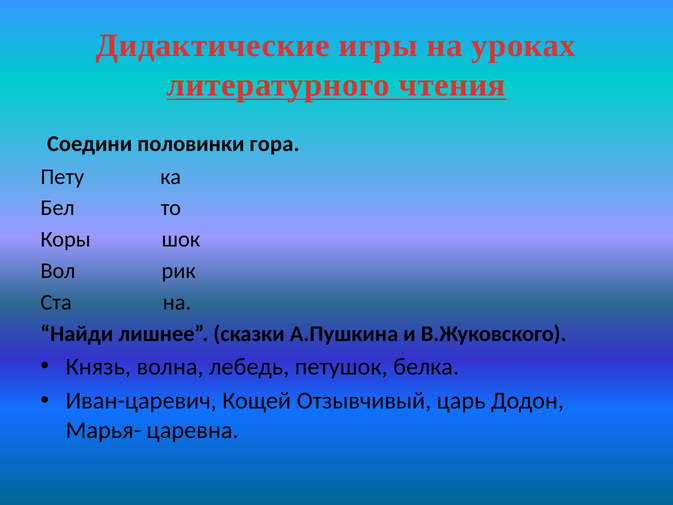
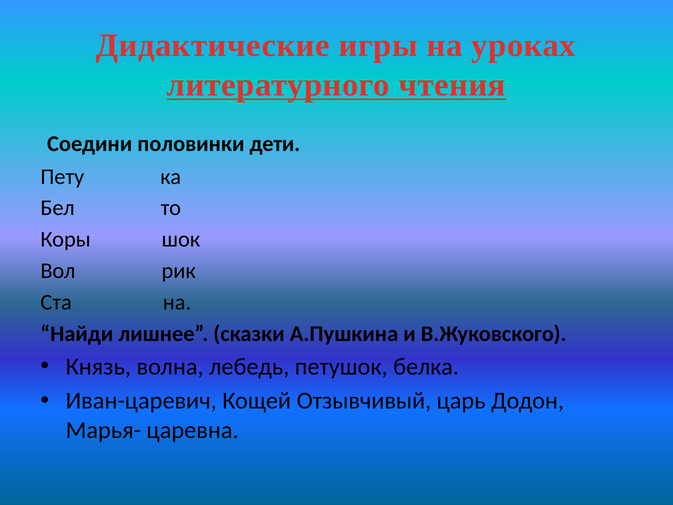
гора: гора -> дети
